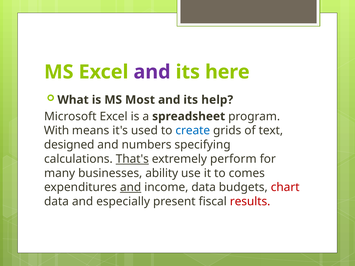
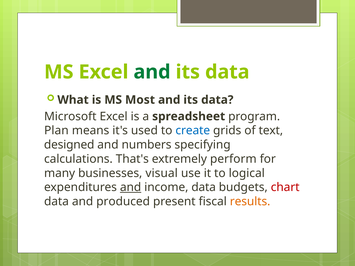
and at (152, 72) colour: purple -> green
here at (227, 72): here -> data
help at (217, 100): help -> data
With: With -> Plan
That's underline: present -> none
ability: ability -> visual
comes: comes -> logical
especially: especially -> produced
results colour: red -> orange
